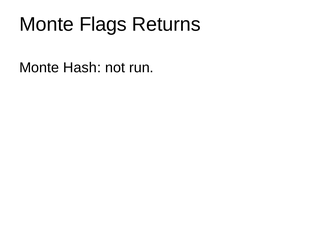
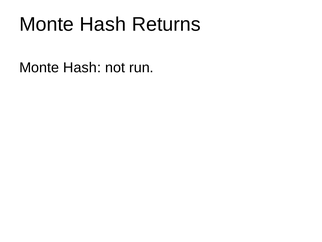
Flags at (103, 24): Flags -> Hash
